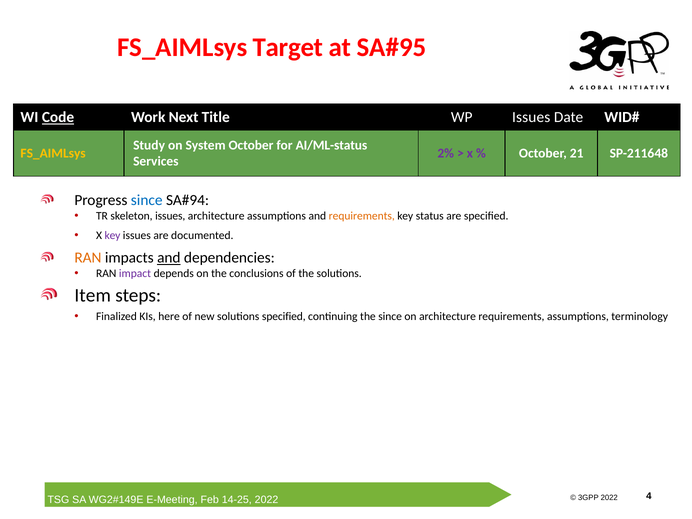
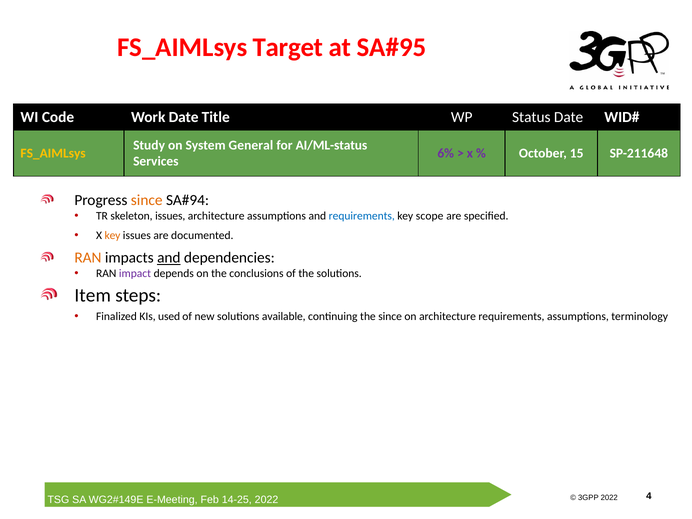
Code underline: present -> none
Work Next: Next -> Date
WP Issues: Issues -> Status
System October: October -> General
2%: 2% -> 6%
21: 21 -> 15
since at (147, 200) colour: blue -> orange
requirements at (362, 216) colour: orange -> blue
status: status -> scope
key at (112, 236) colour: purple -> orange
here: here -> used
solutions specified: specified -> available
